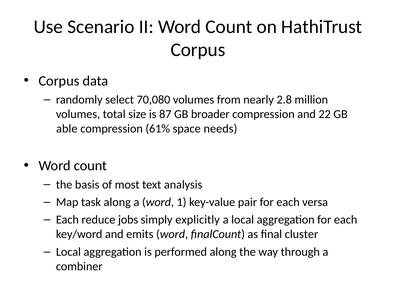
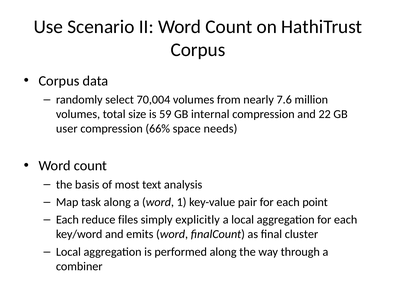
70,080: 70,080 -> 70,004
2.8: 2.8 -> 7.6
87: 87 -> 59
broader: broader -> internal
able: able -> user
61%: 61% -> 66%
versa: versa -> point
jobs: jobs -> files
